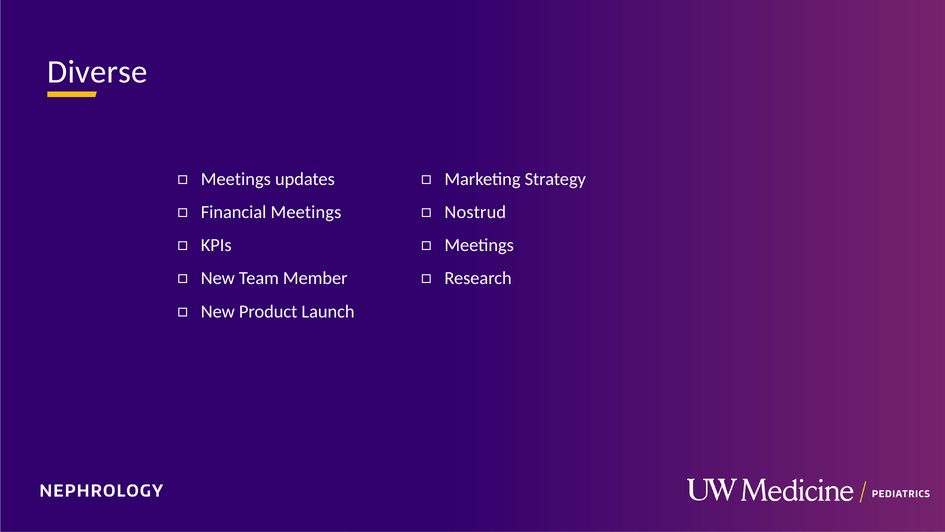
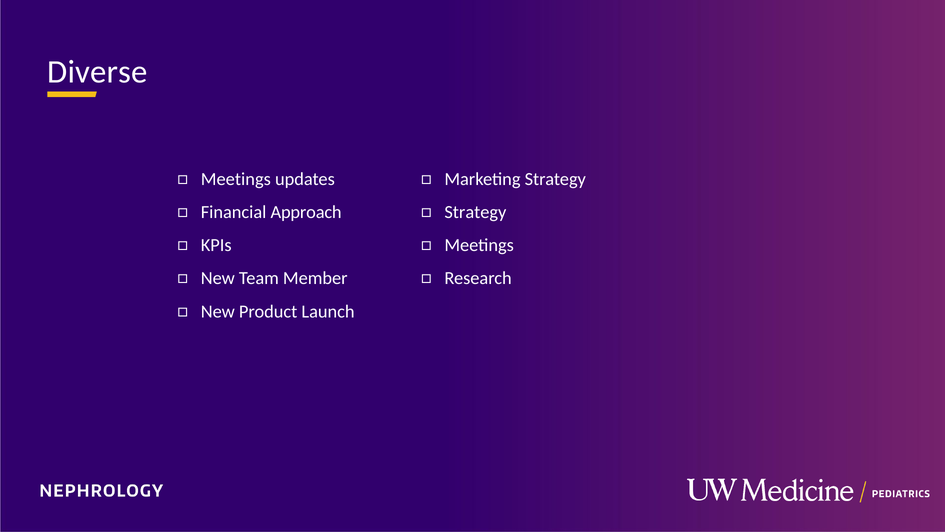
Financial Meetings: Meetings -> Approach
Nostrud at (475, 212): Nostrud -> Strategy
